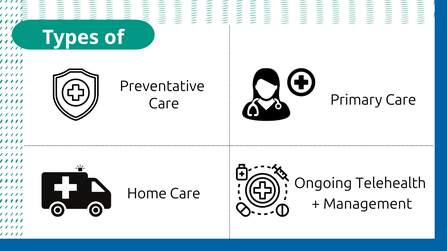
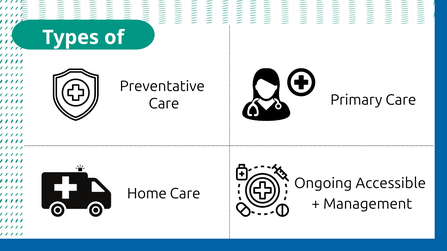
Telehealth: Telehealth -> Accessible
